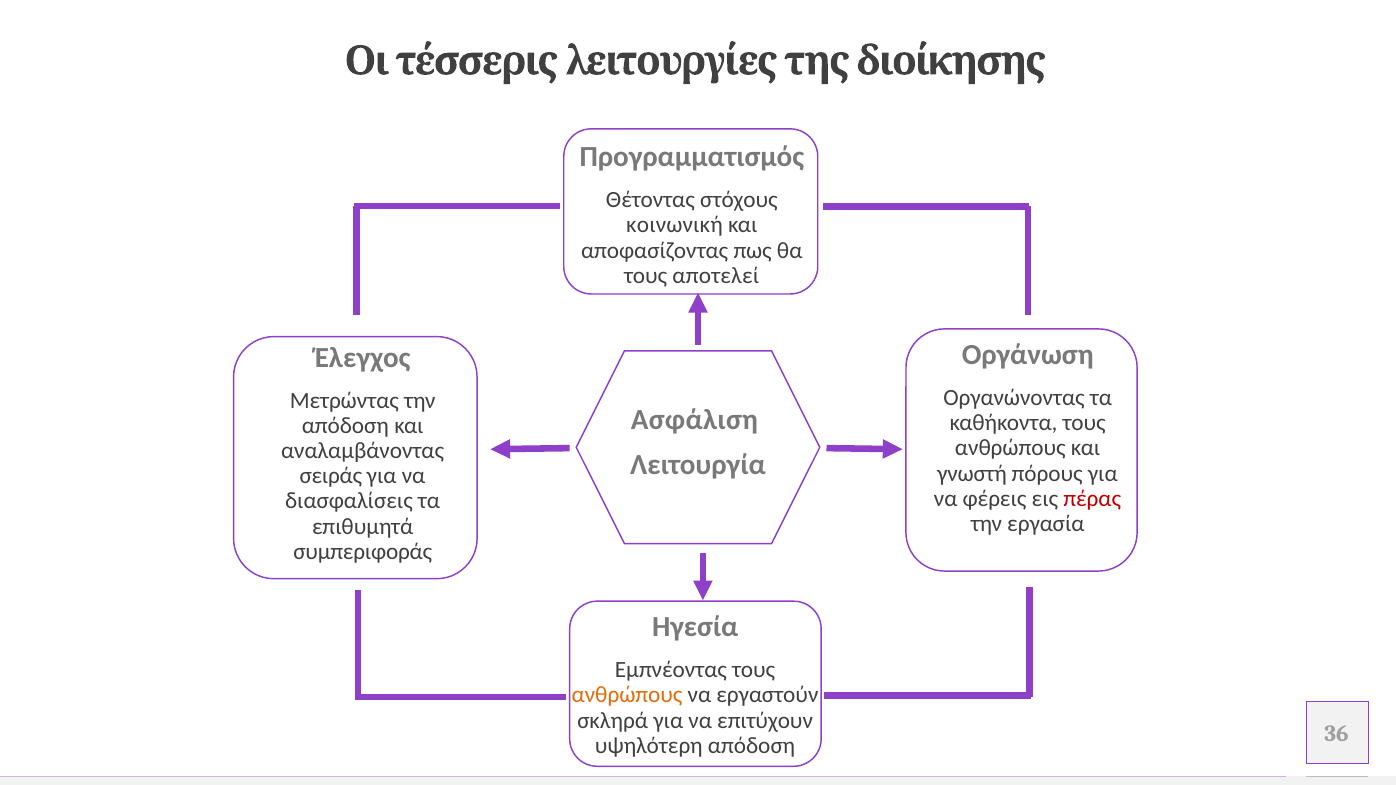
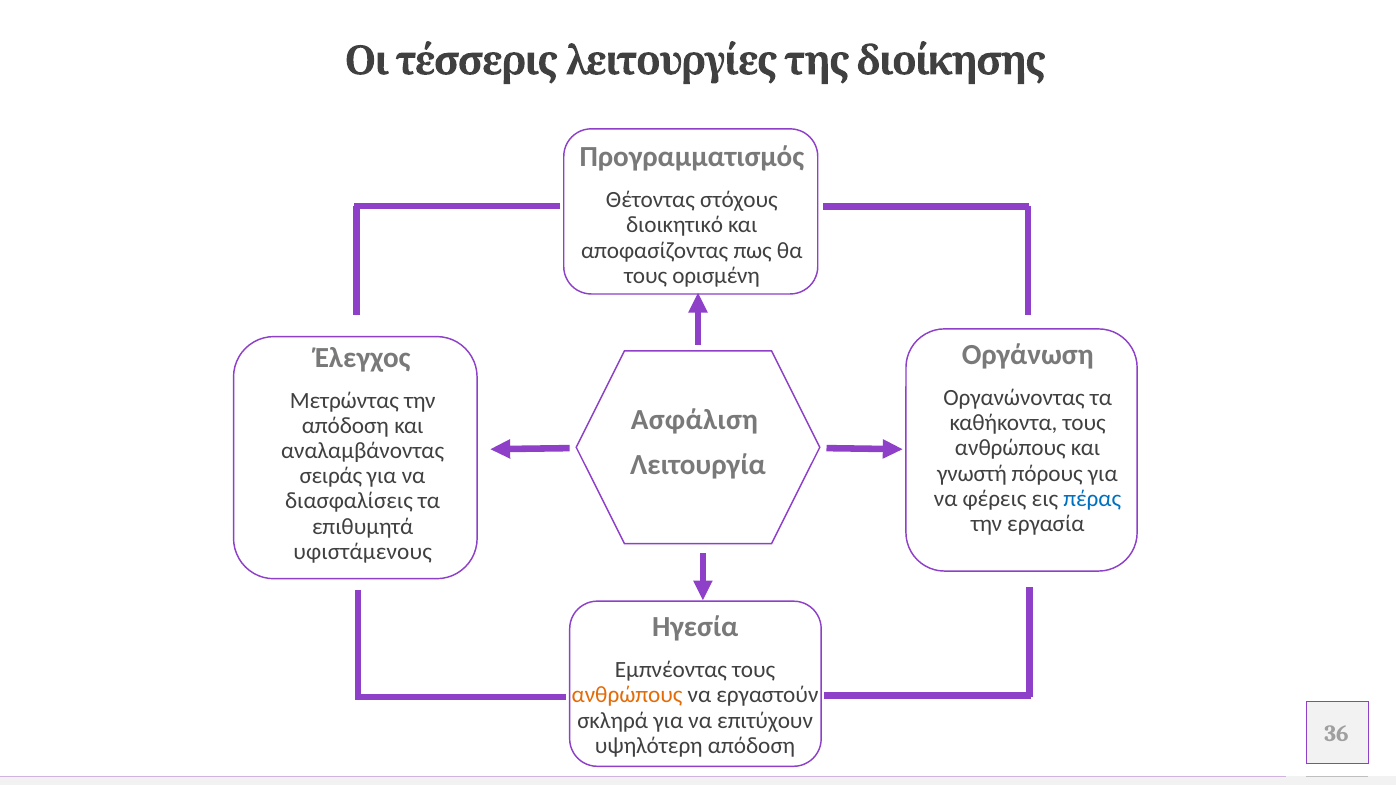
κοινωνική: κοινωνική -> διοικητικό
αποτελεί: αποτελεί -> ορισμένη
πέρας colour: red -> blue
συμπεριφοράς: συμπεριφοράς -> υφιστάμενους
